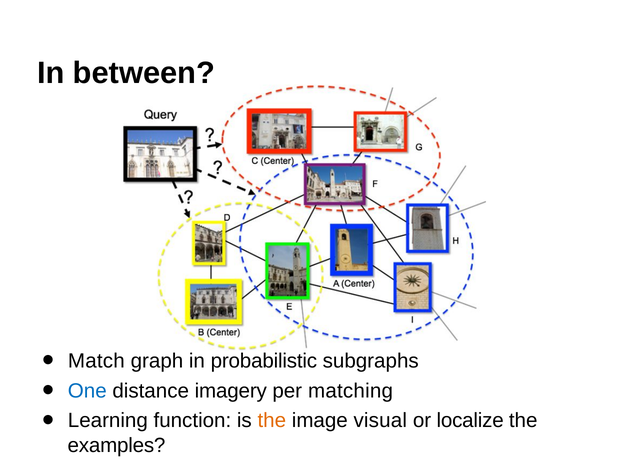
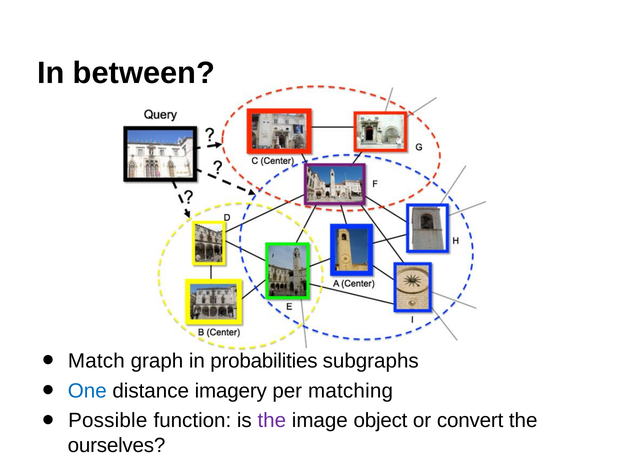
probabilistic: probabilistic -> probabilities
Learning: Learning -> Possible
the at (272, 420) colour: orange -> purple
visual: visual -> object
localize: localize -> convert
examples: examples -> ourselves
